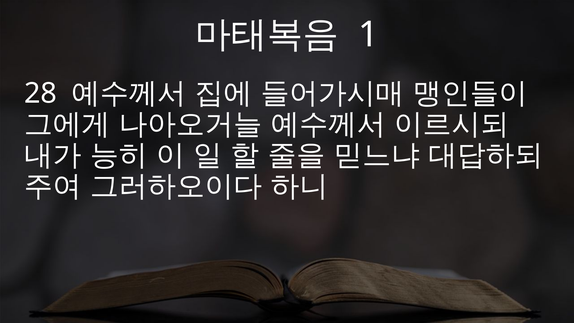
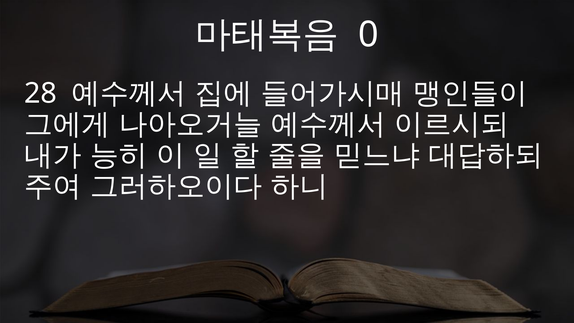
1: 1 -> 0
